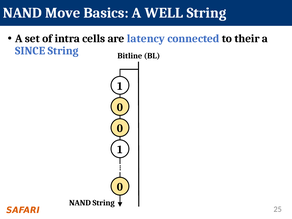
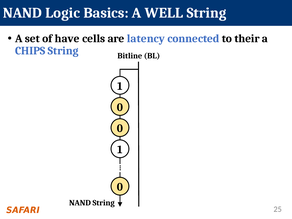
Move: Move -> Logic
intra: intra -> have
SINCE: SINCE -> CHIPS
